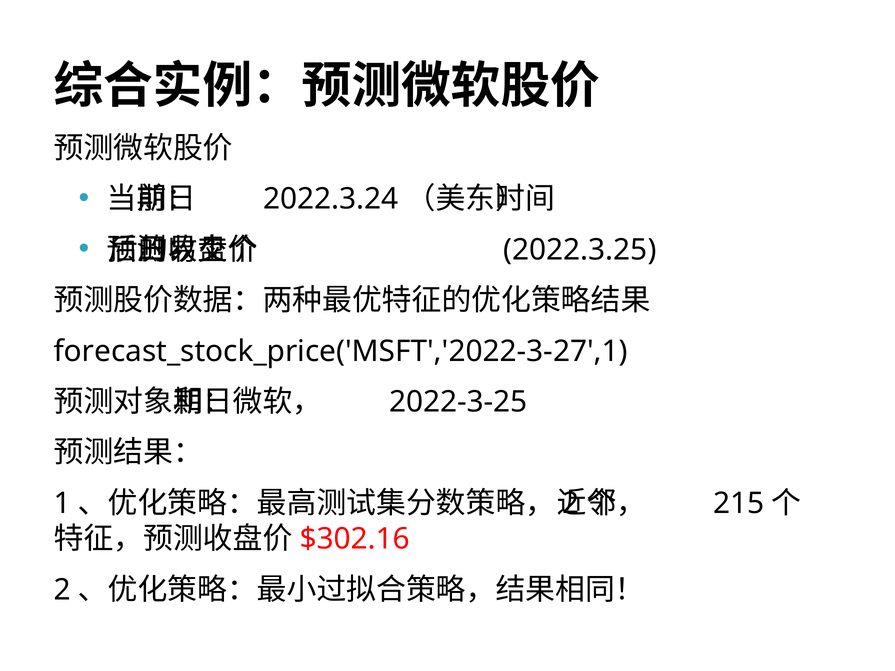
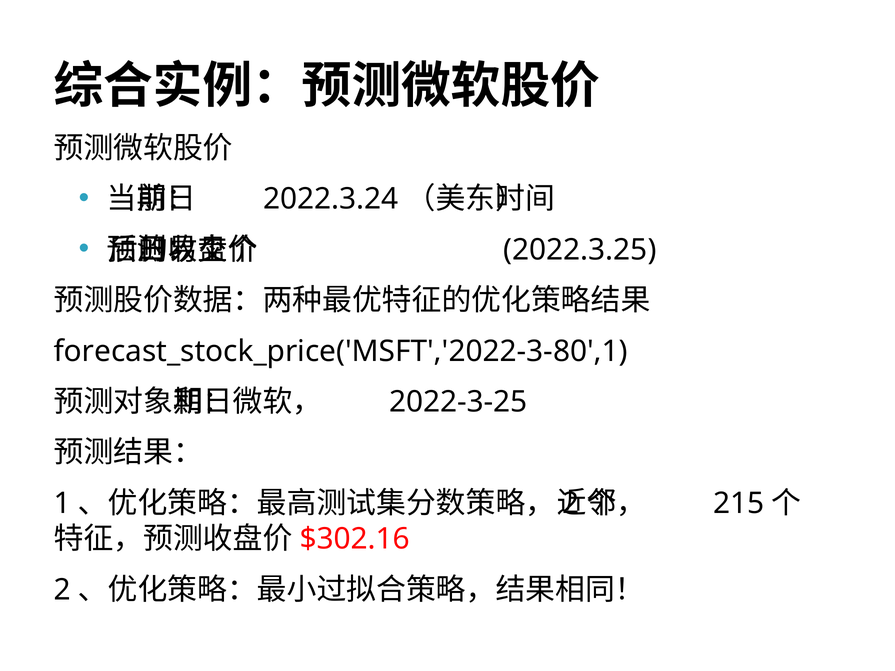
forecast_stock_price('MSFT','2022-3-27',1: forecast_stock_price('MSFT','2022-3-27',1 -> forecast_stock_price('MSFT','2022-3-80',1
